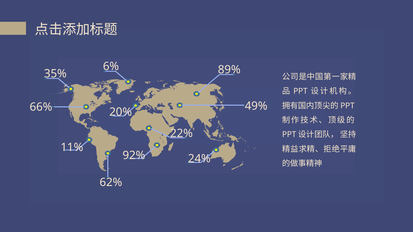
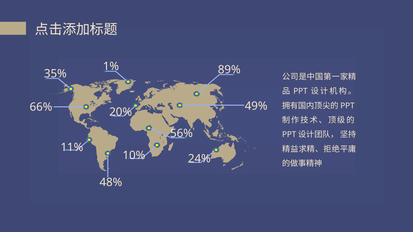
6%: 6% -> 1%
22%: 22% -> 56%
92%: 92% -> 10%
62%: 62% -> 48%
